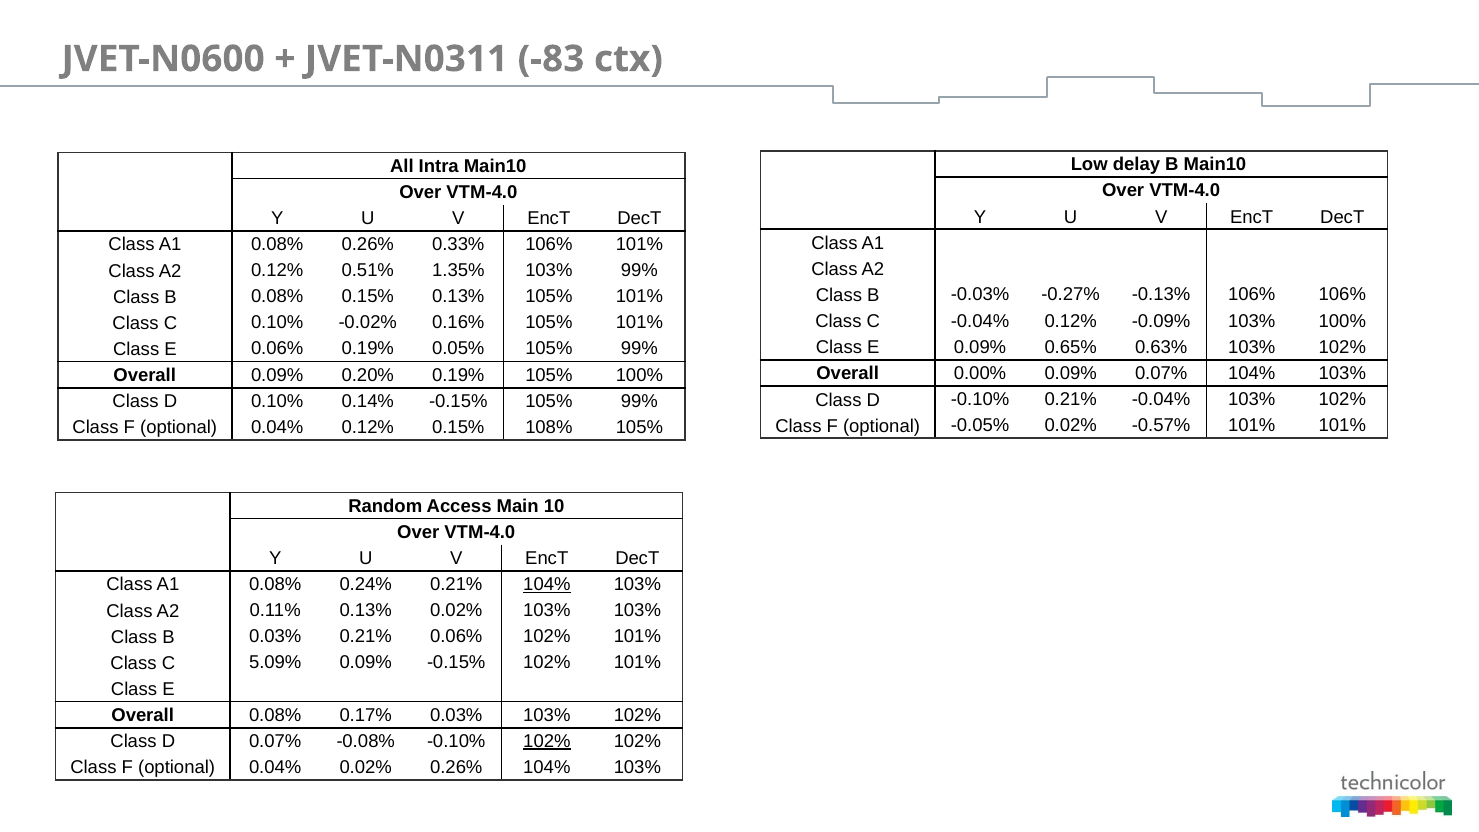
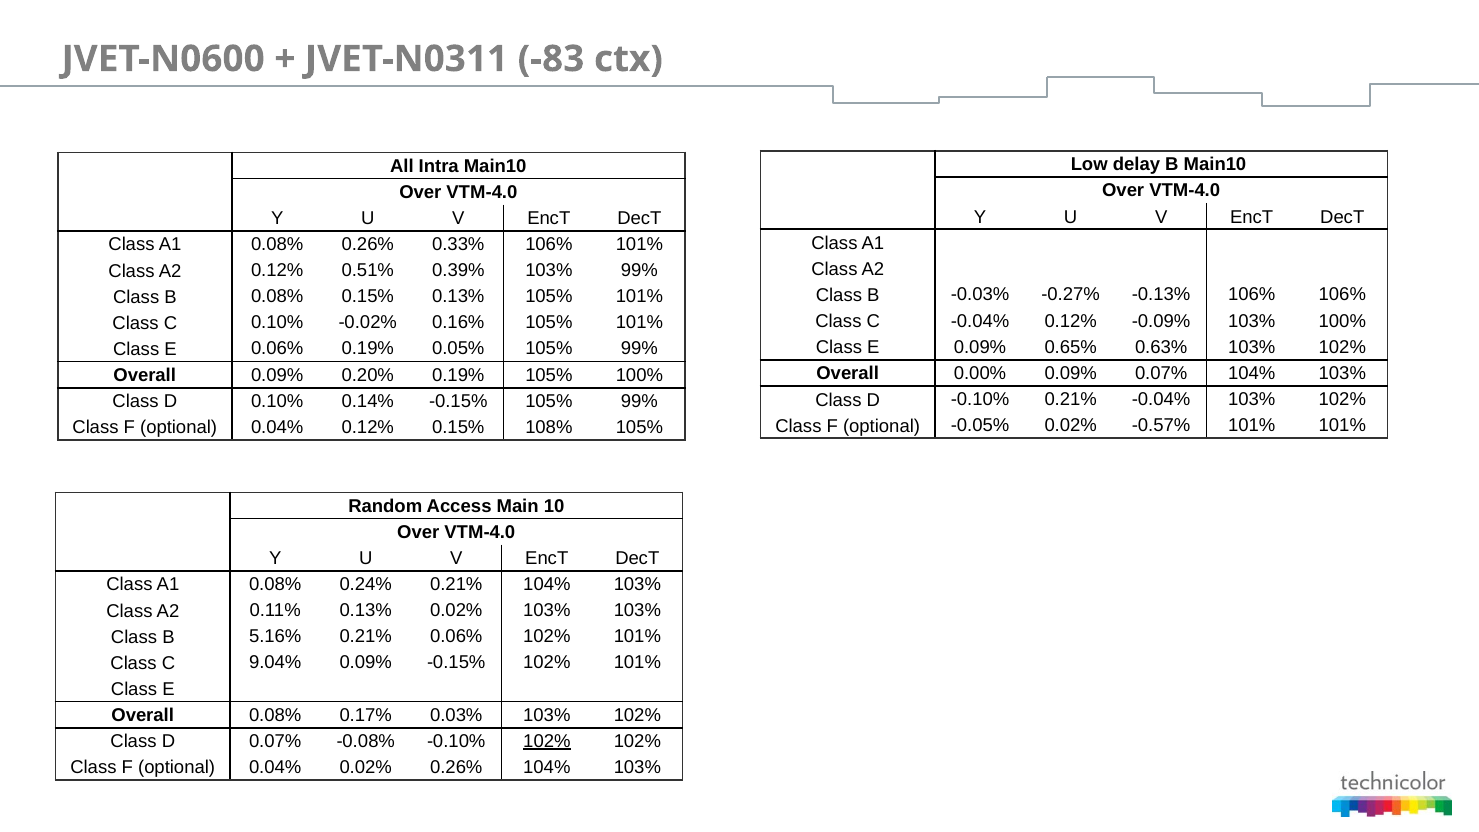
1.35%: 1.35% -> 0.39%
104% at (547, 584) underline: present -> none
B 0.03%: 0.03% -> 5.16%
5.09%: 5.09% -> 9.04%
